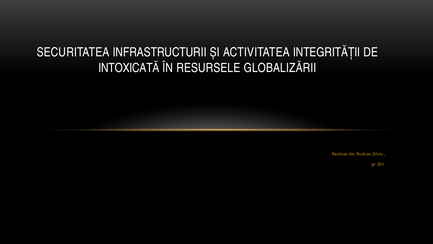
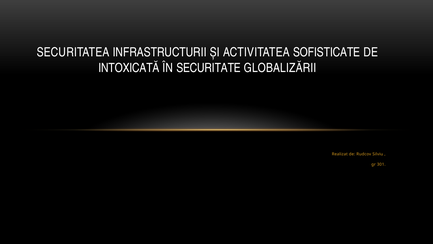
INTEGRITĂȚII: INTEGRITĂȚII -> SOFISTICATE
RESURSELE: RESURSELE -> SECURITATE
